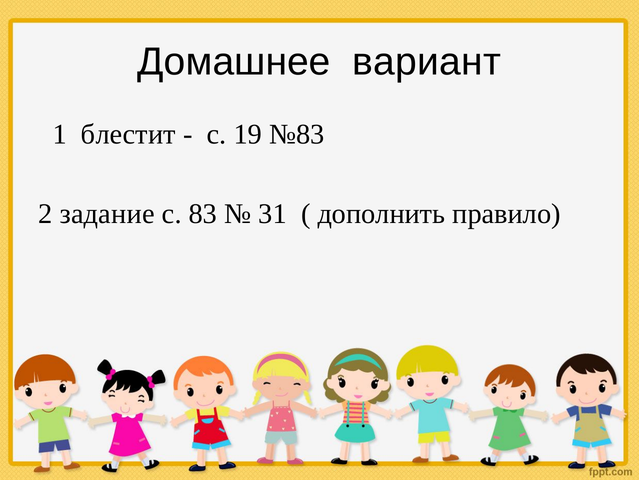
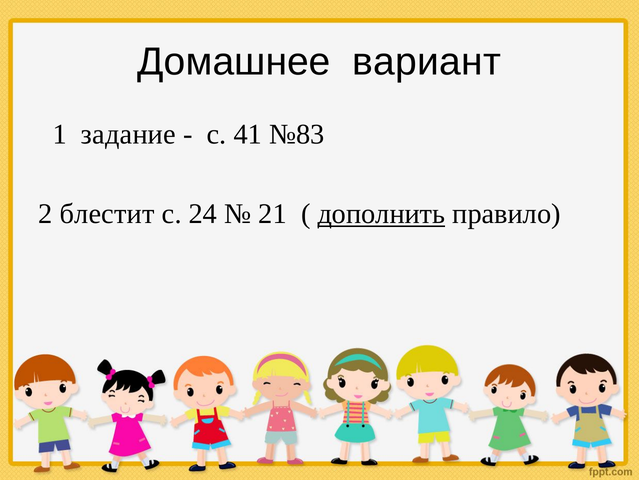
блестит: блестит -> задание
19: 19 -> 41
задание: задание -> блестит
83: 83 -> 24
31: 31 -> 21
дополнить underline: none -> present
